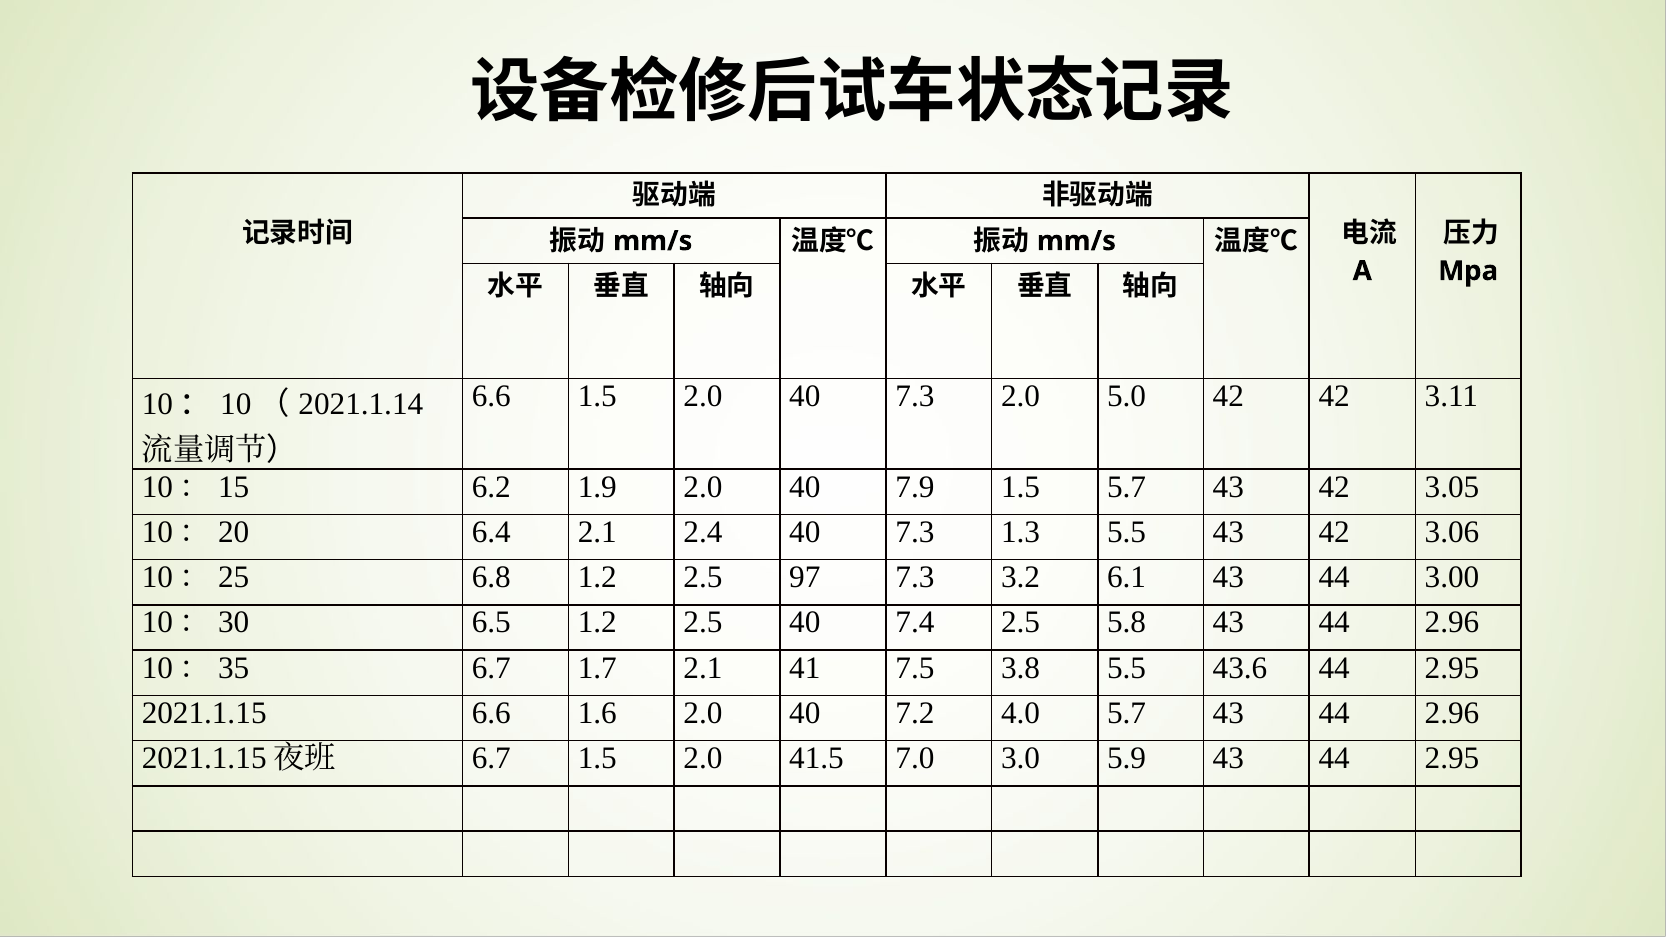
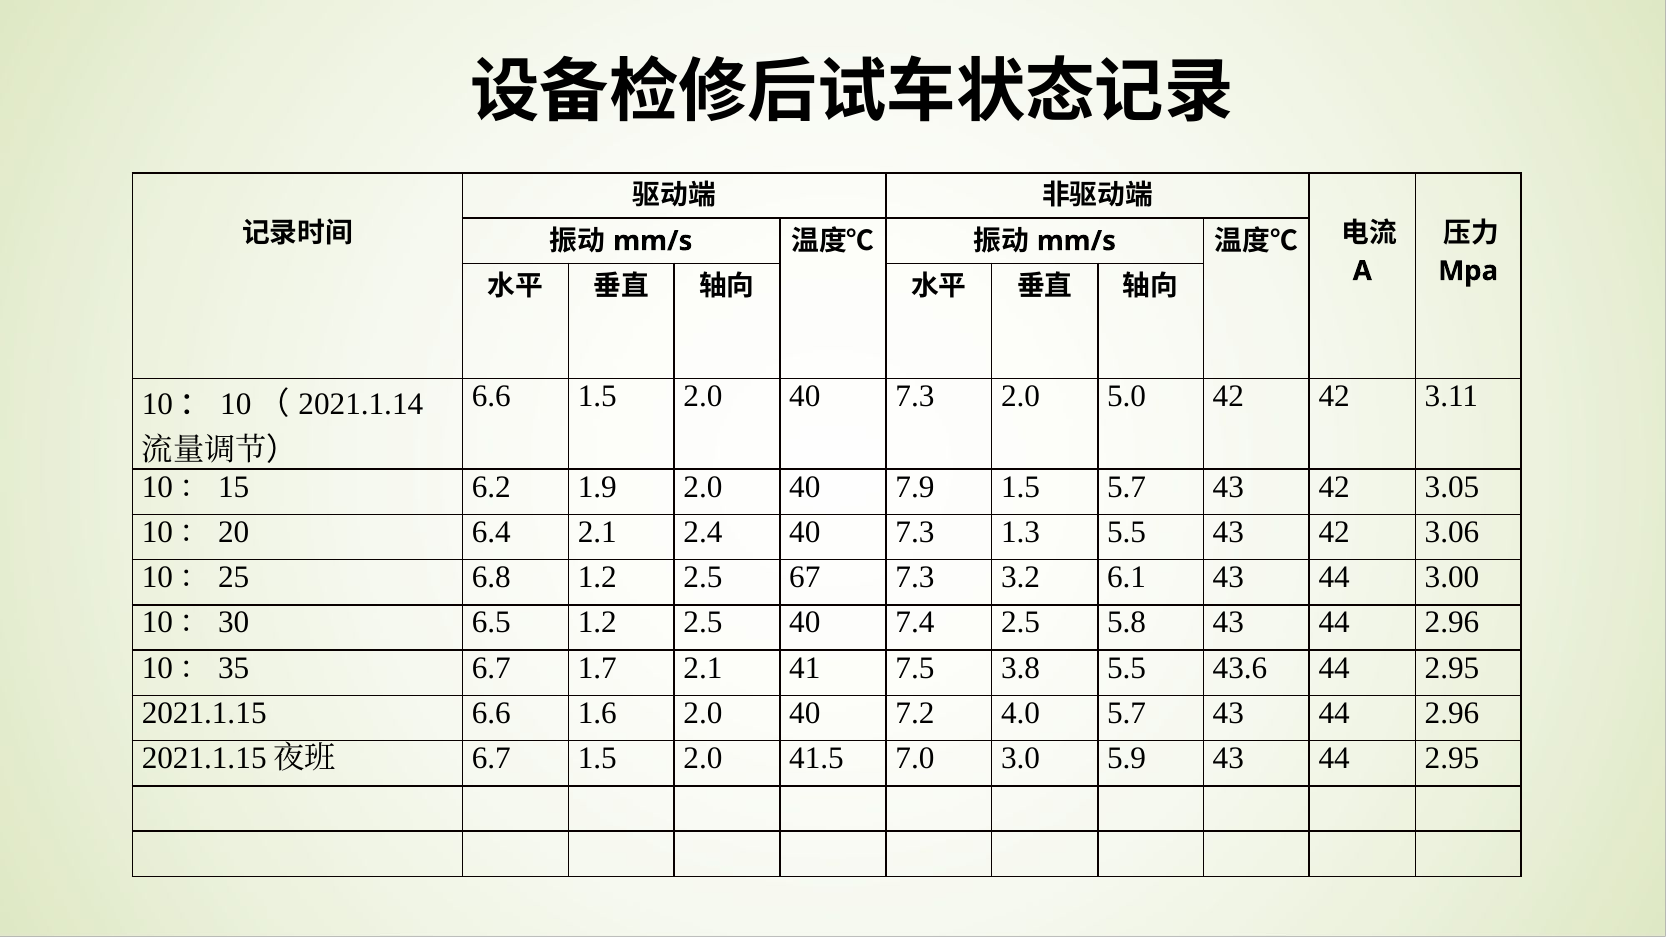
97: 97 -> 67
